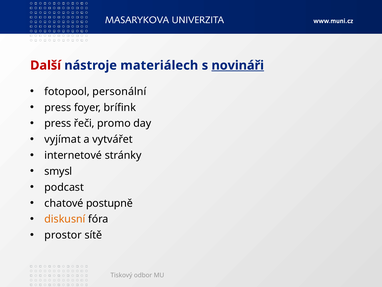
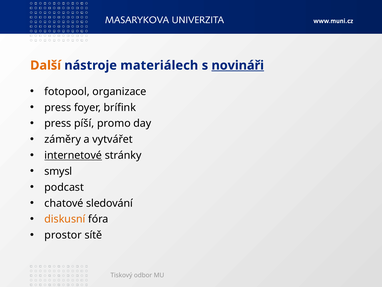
Další colour: red -> orange
personální: personální -> organizace
řeči: řeči -> píší
vyjímat: vyjímat -> záměry
internetové underline: none -> present
postupně: postupně -> sledování
